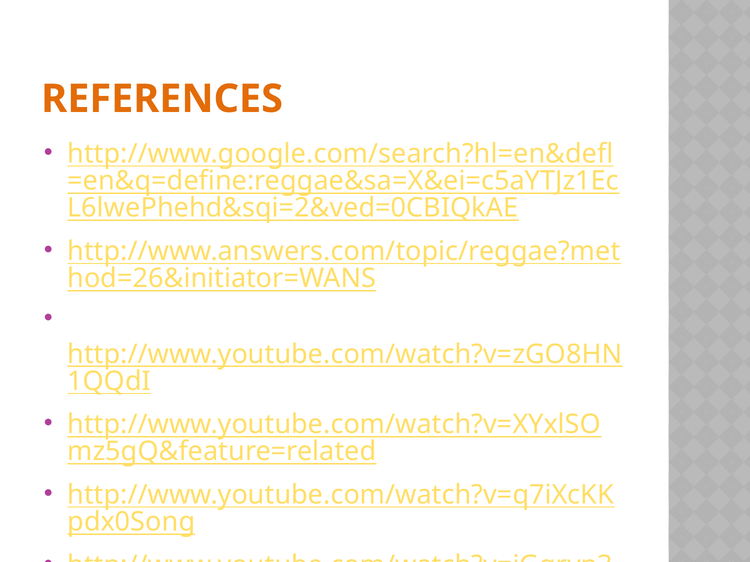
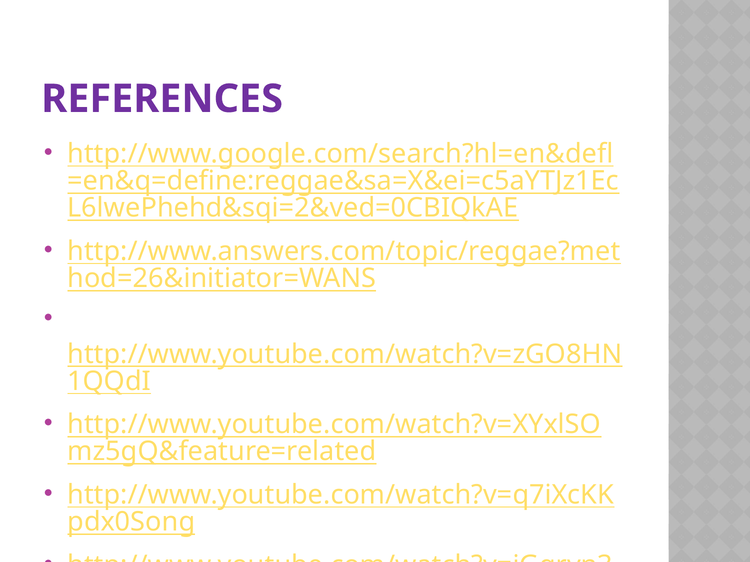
REFERENCES colour: orange -> purple
